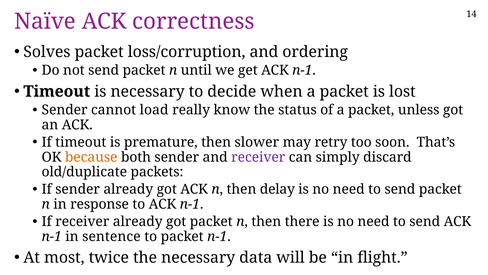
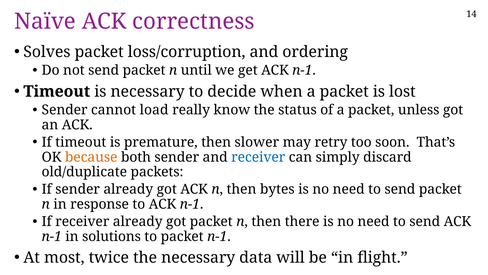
receiver at (258, 157) colour: purple -> blue
delay: delay -> bytes
sentence: sentence -> solutions
